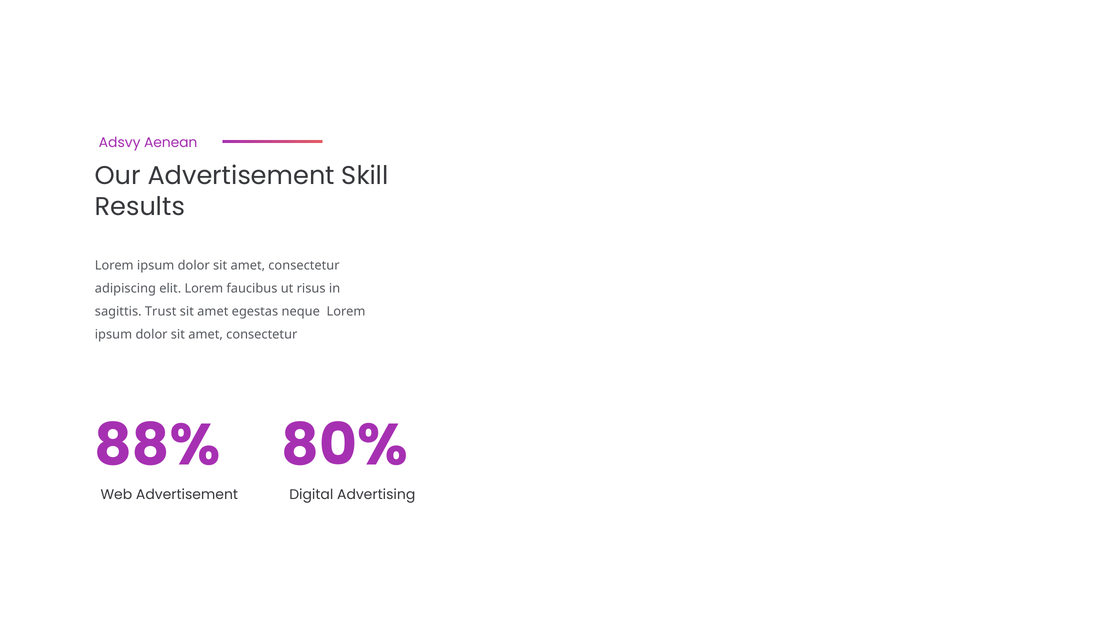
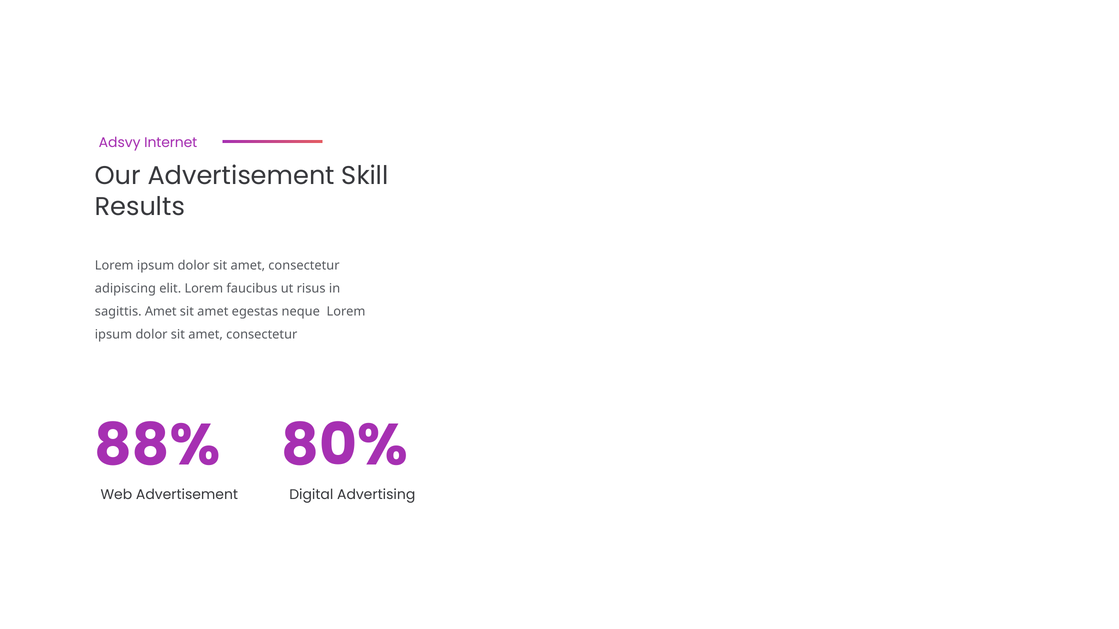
Aenean: Aenean -> Internet
sagittis Trust: Trust -> Amet
